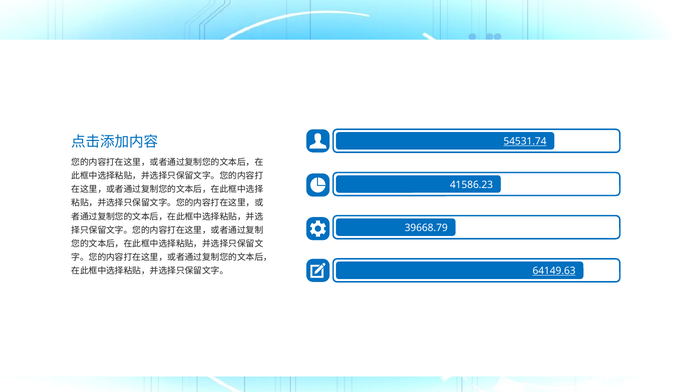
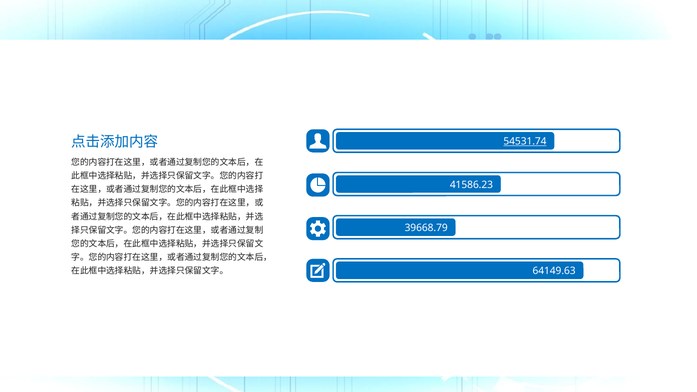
64149.63 underline: present -> none
